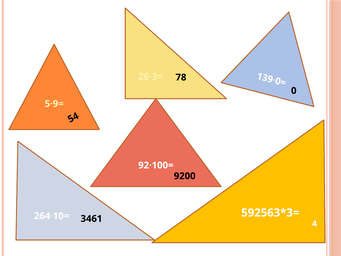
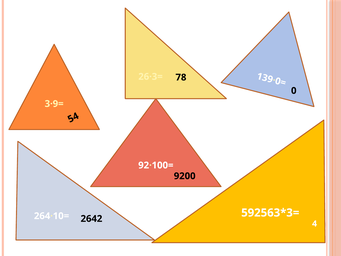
5·9=: 5·9= -> 3·9=
3461: 3461 -> 2642
